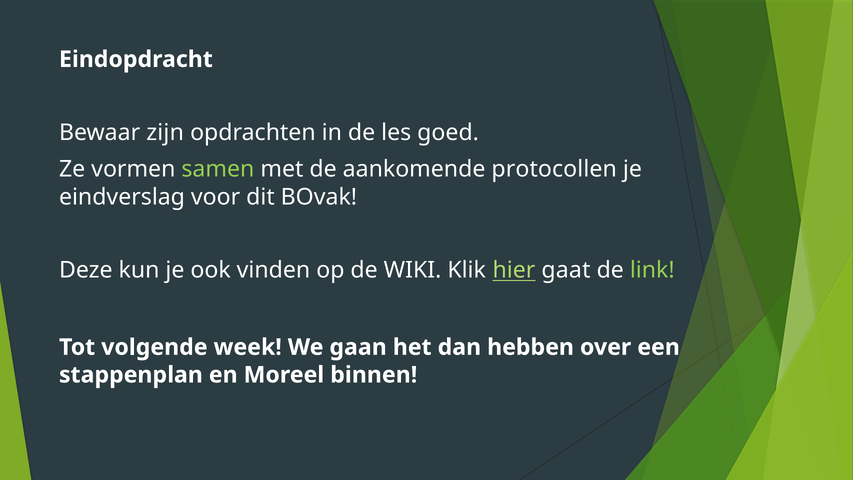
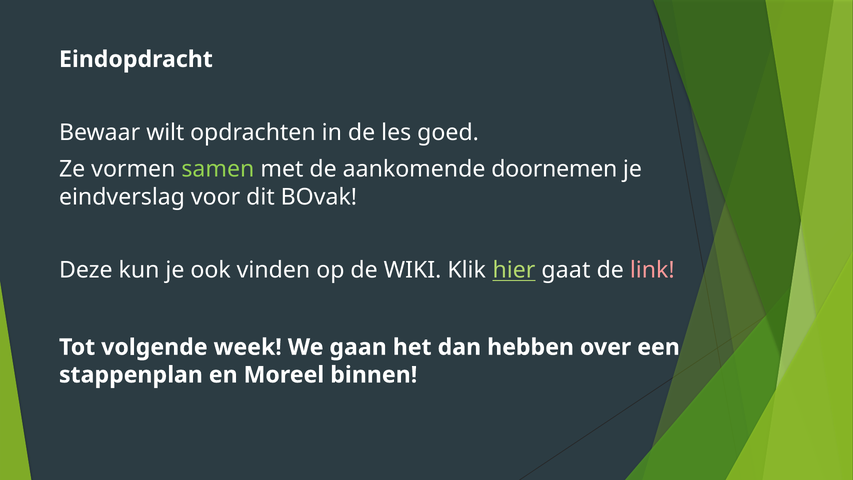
zijn: zijn -> wilt
protocollen: protocollen -> doornemen
link colour: light green -> pink
